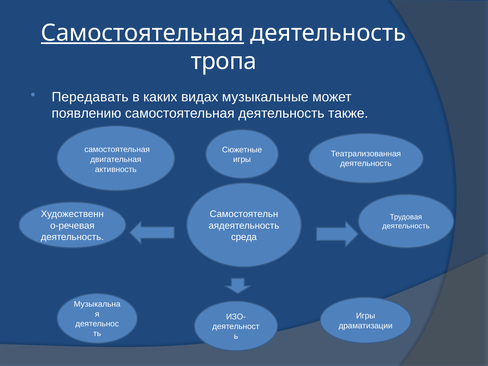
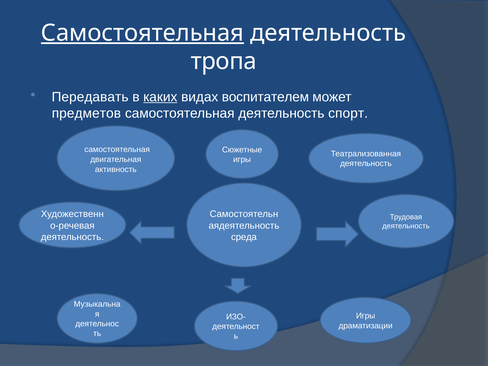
каких underline: none -> present
музыкальные: музыкальные -> воспитателем
появлению: появлению -> предметов
также: также -> спорт
